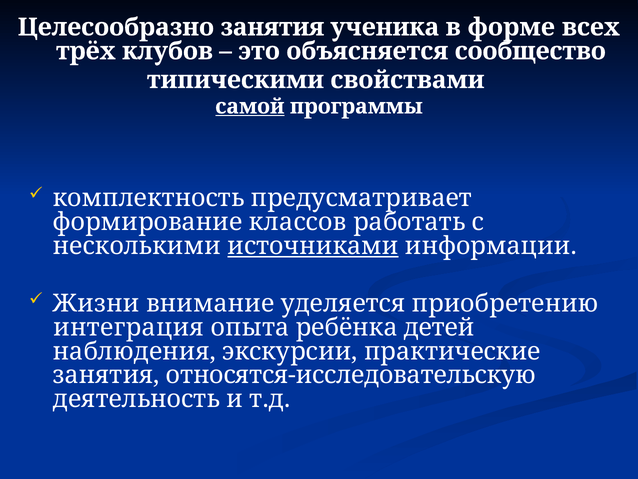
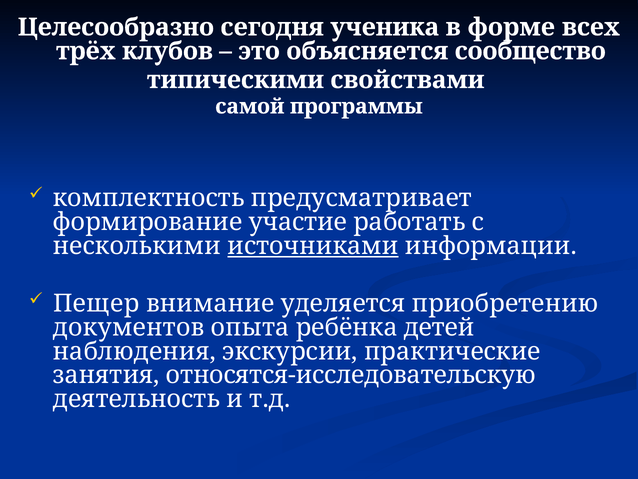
Целесообразно занятия: занятия -> сегодня
самой underline: present -> none
классов: классов -> участие
Жизни: Жизни -> Пещер
интеграция: интеграция -> документов
